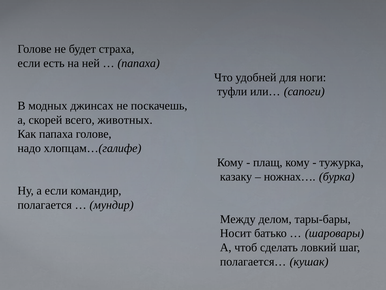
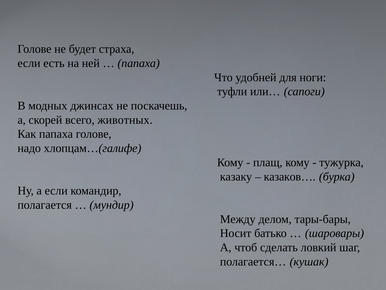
ножнах…: ножнах… -> казаков…
